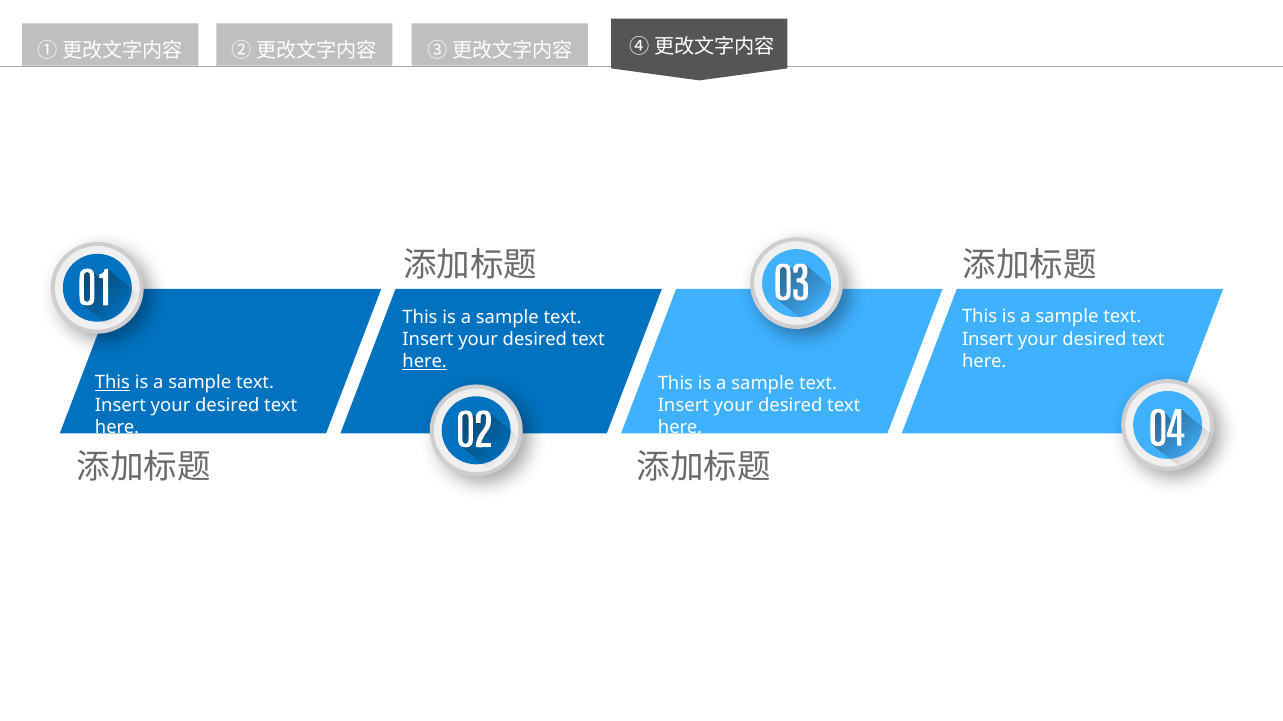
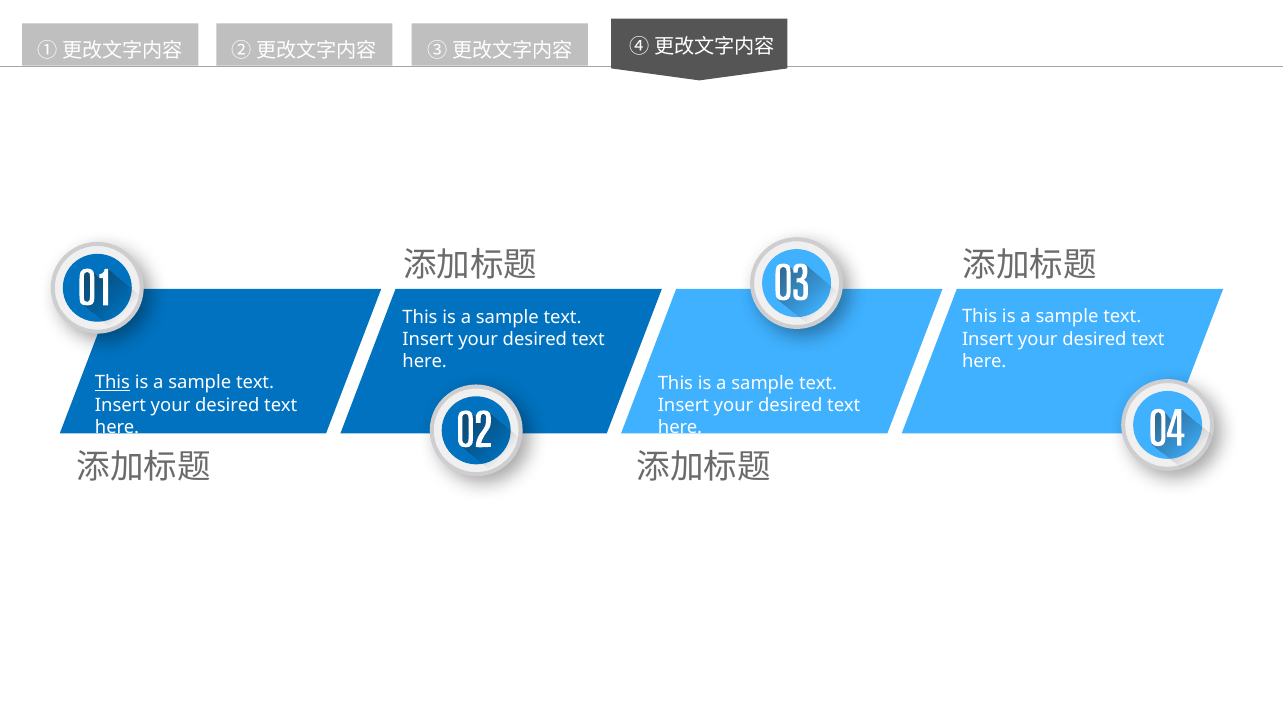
here at (425, 362) underline: present -> none
